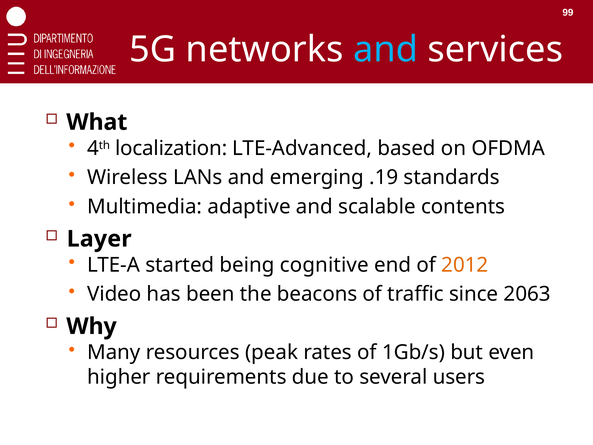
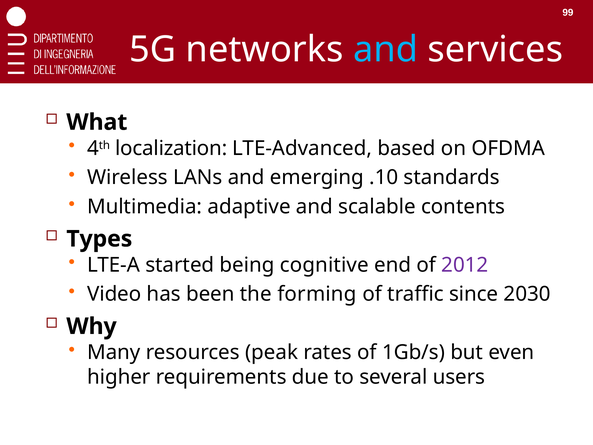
.19: .19 -> .10
Layer: Layer -> Types
2012 colour: orange -> purple
beacons: beacons -> forming
2063: 2063 -> 2030
